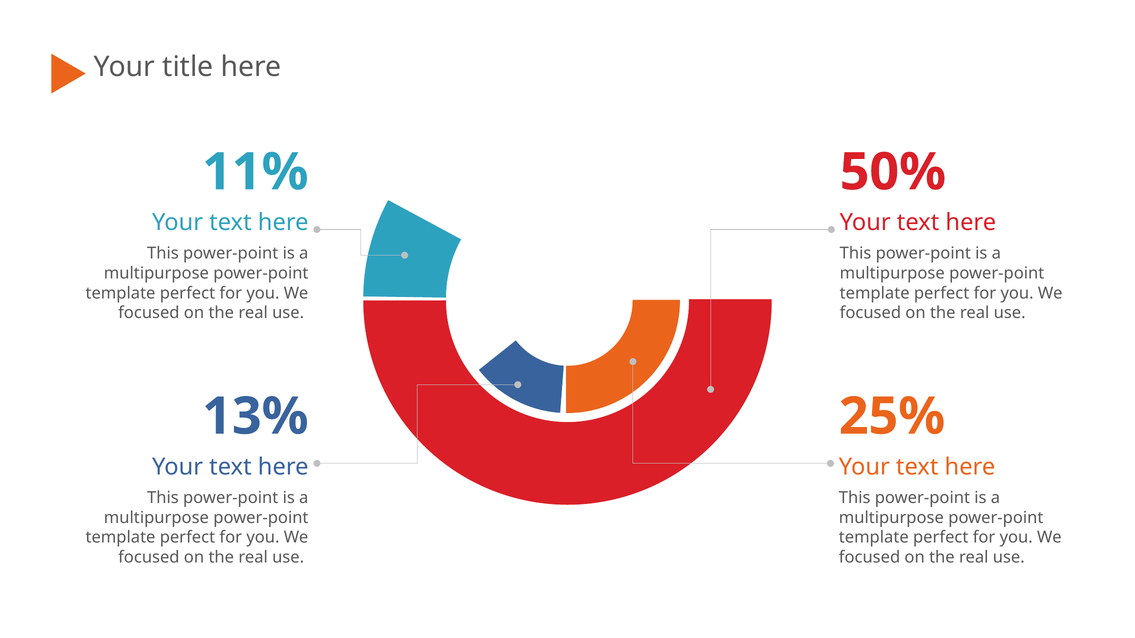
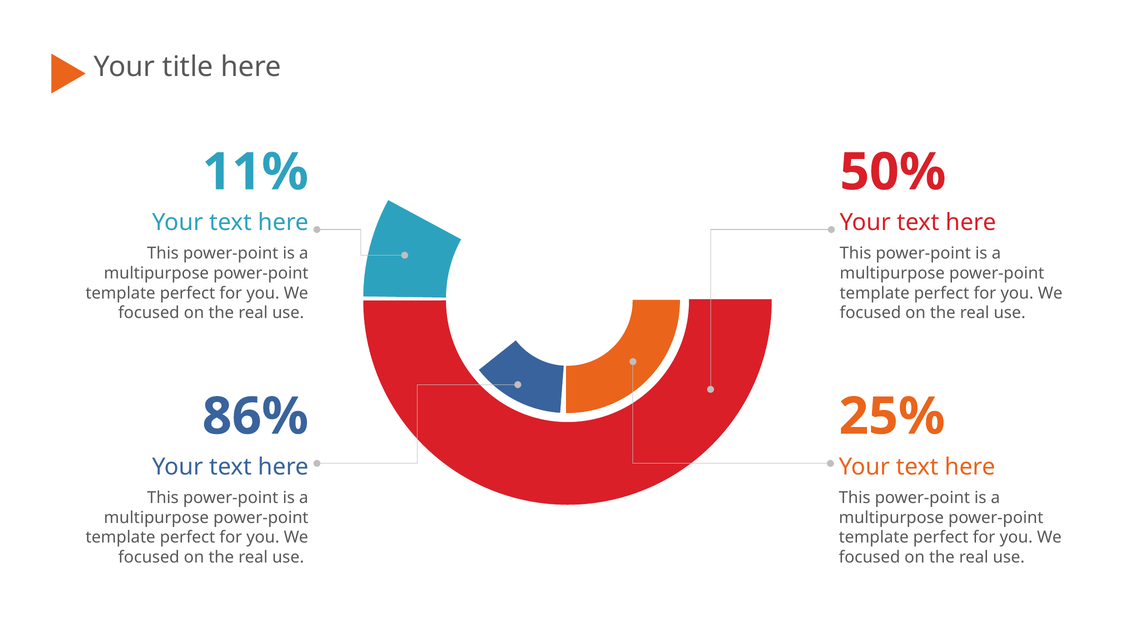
13%: 13% -> 86%
